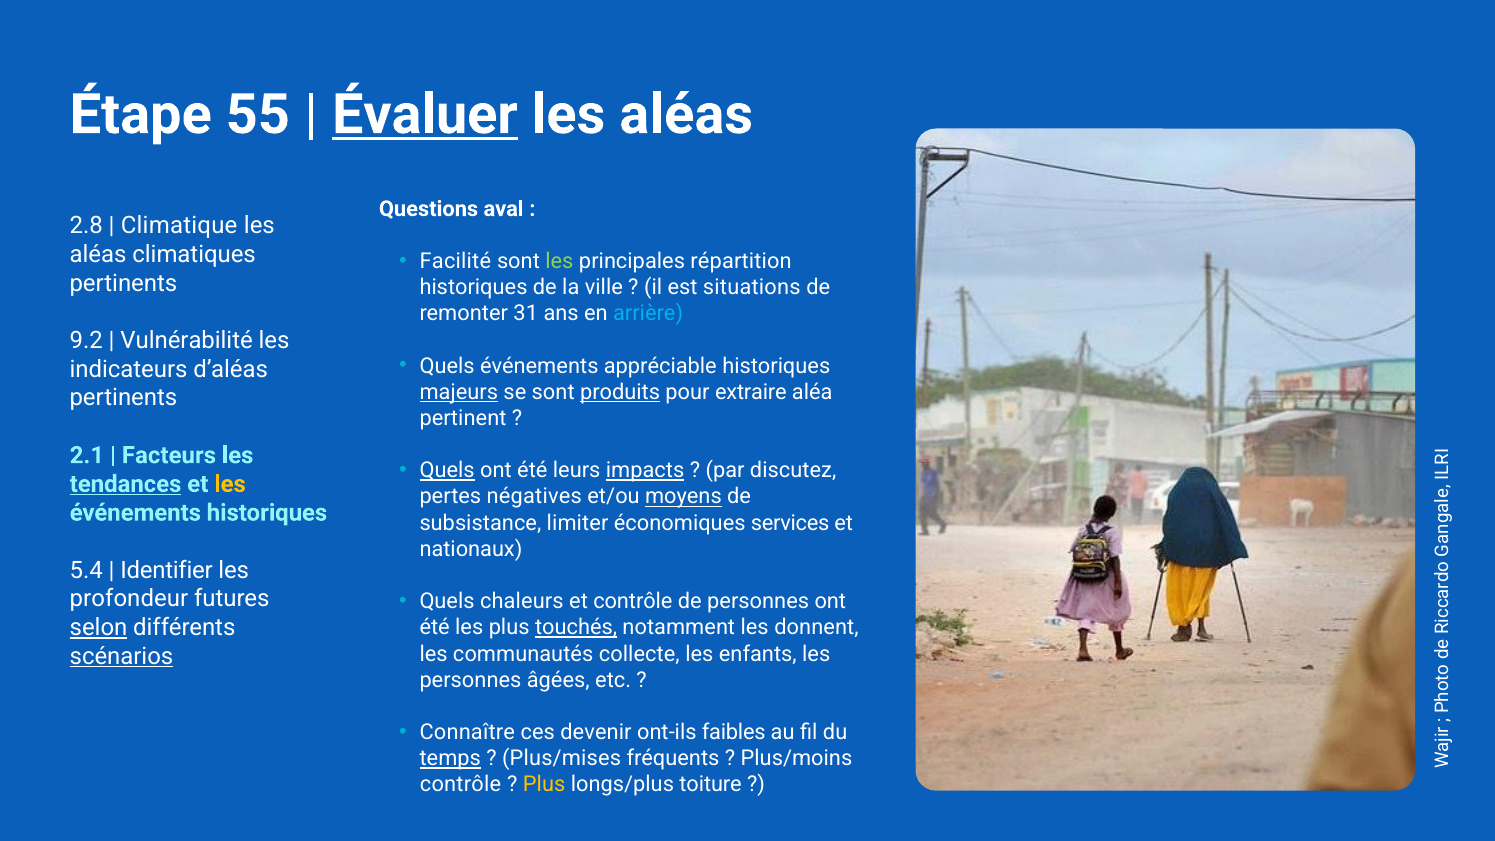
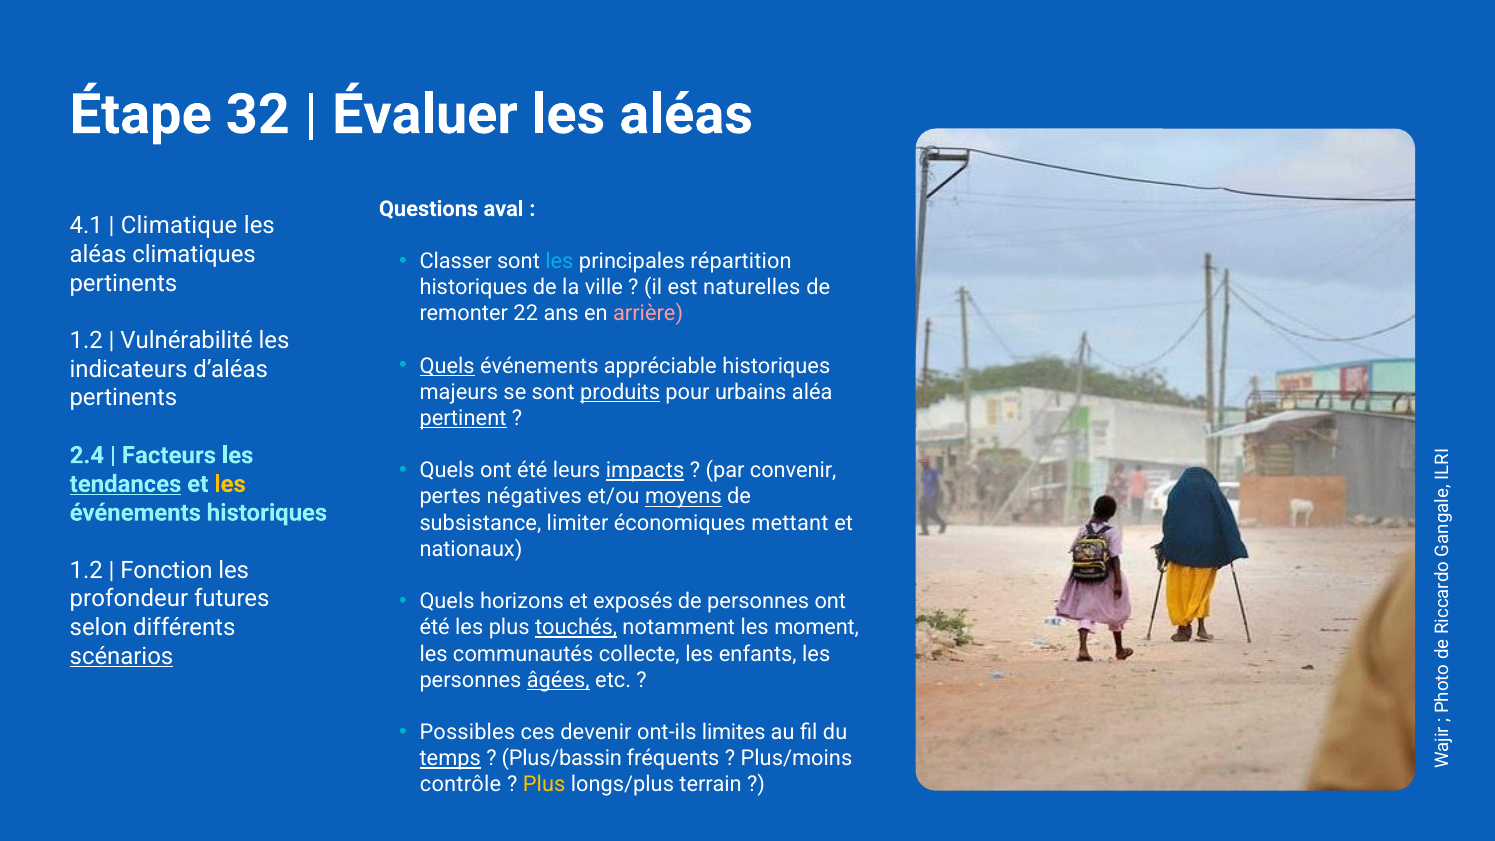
55: 55 -> 32
Évaluer underline: present -> none
2.8: 2.8 -> 4.1
Facilité: Facilité -> Classer
les at (559, 261) colour: light green -> light blue
situations: situations -> naturelles
31: 31 -> 22
arrière colour: light blue -> pink
9.2 at (86, 341): 9.2 -> 1.2
Quels at (447, 366) underline: none -> present
majeurs underline: present -> none
extraire: extraire -> urbains
pertinent underline: none -> present
2.1: 2.1 -> 2.4
Quels at (447, 471) underline: present -> none
discutez: discutez -> convenir
services: services -> mettant
5.4 at (86, 570): 5.4 -> 1.2
Identifier: Identifier -> Fonction
chaleurs: chaleurs -> horizons
et contrôle: contrôle -> exposés
selon underline: present -> none
donnent: donnent -> moment
âgées underline: none -> present
Connaître: Connaître -> Possibles
faibles: faibles -> limites
Plus/mises: Plus/mises -> Plus/bassin
toiture: toiture -> terrain
